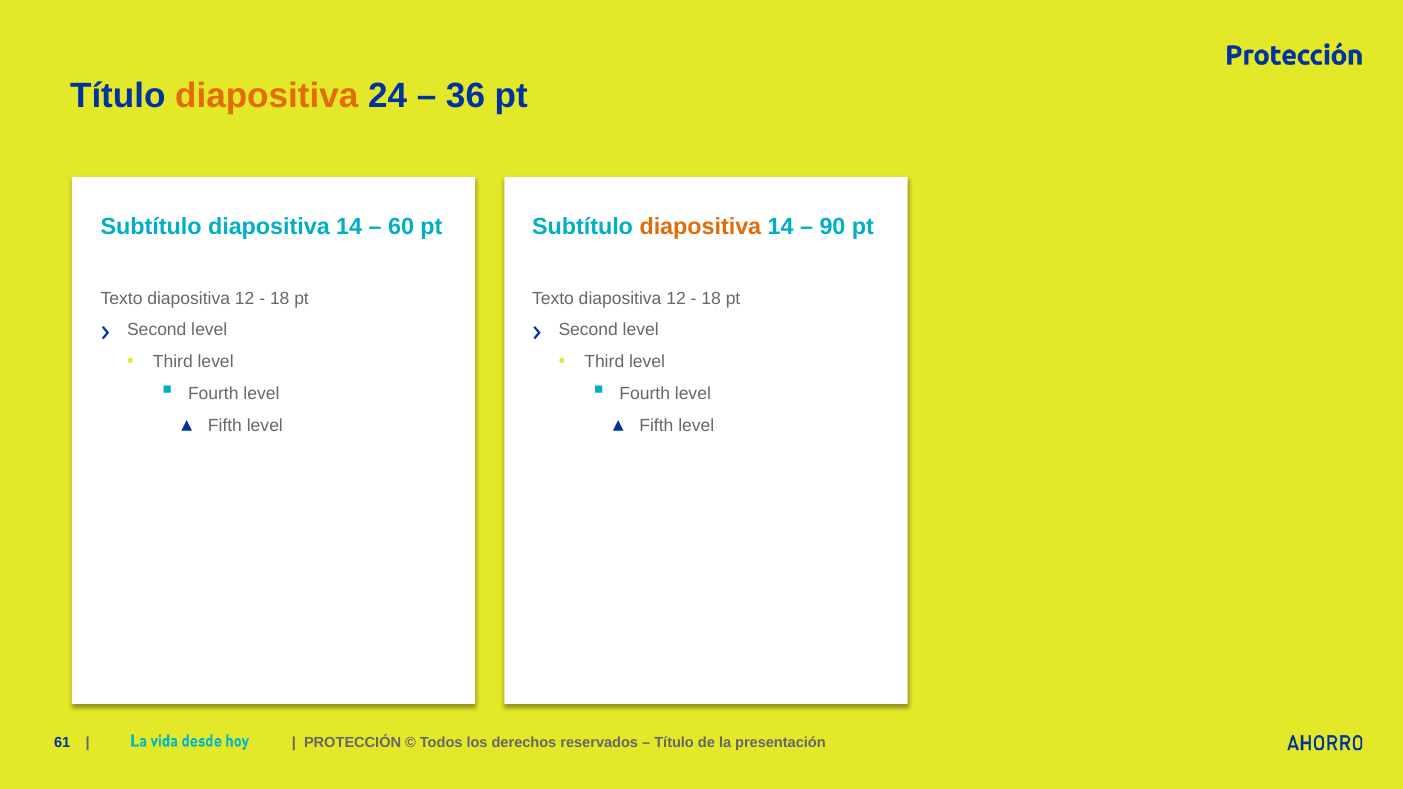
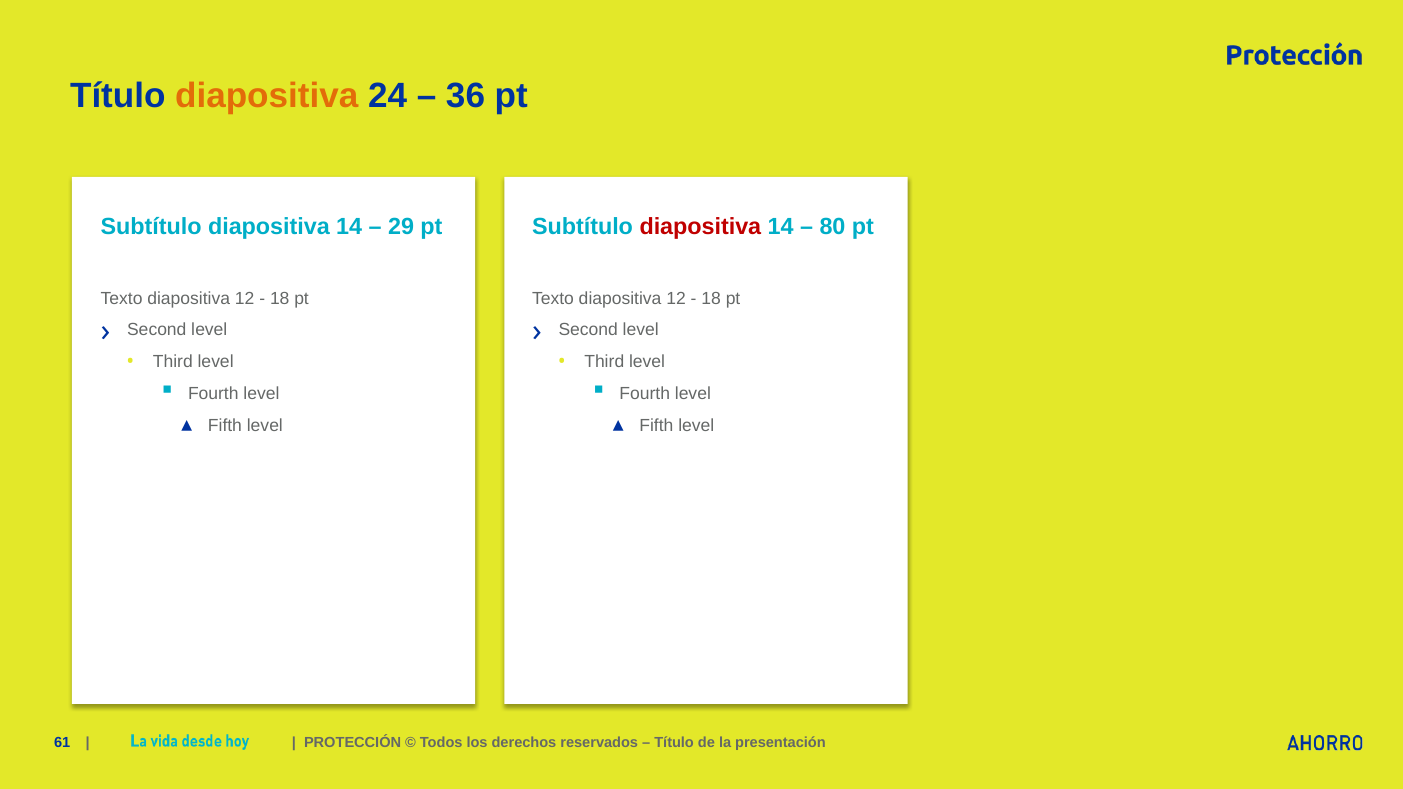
60: 60 -> 29
diapositiva at (700, 227) colour: orange -> red
90: 90 -> 80
